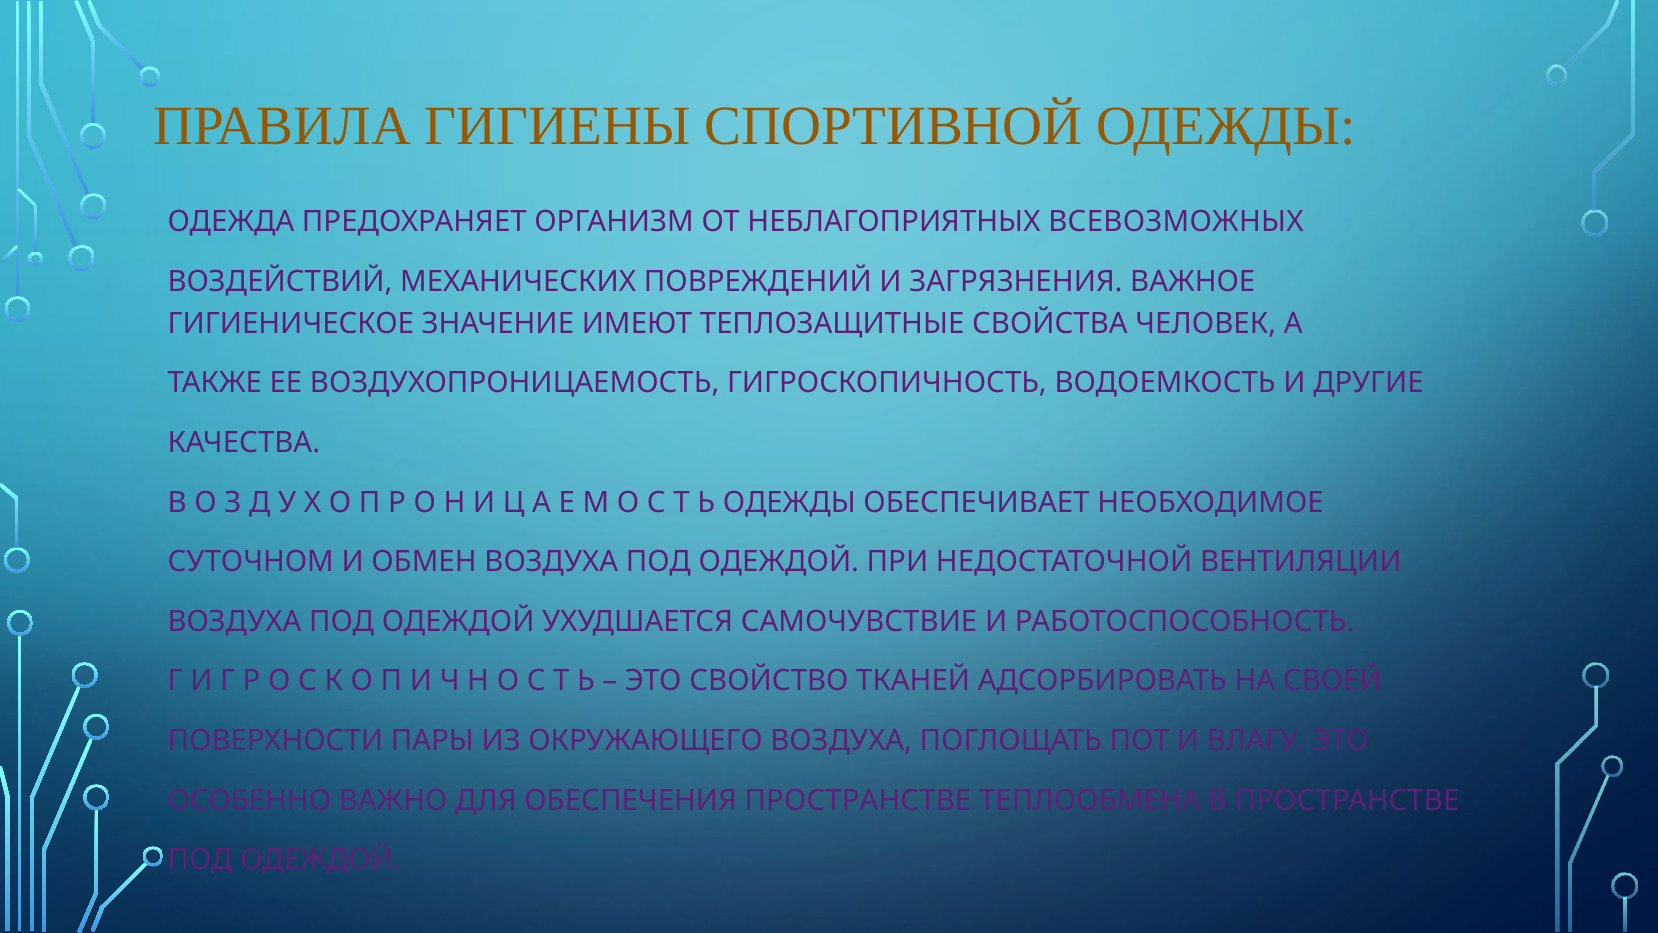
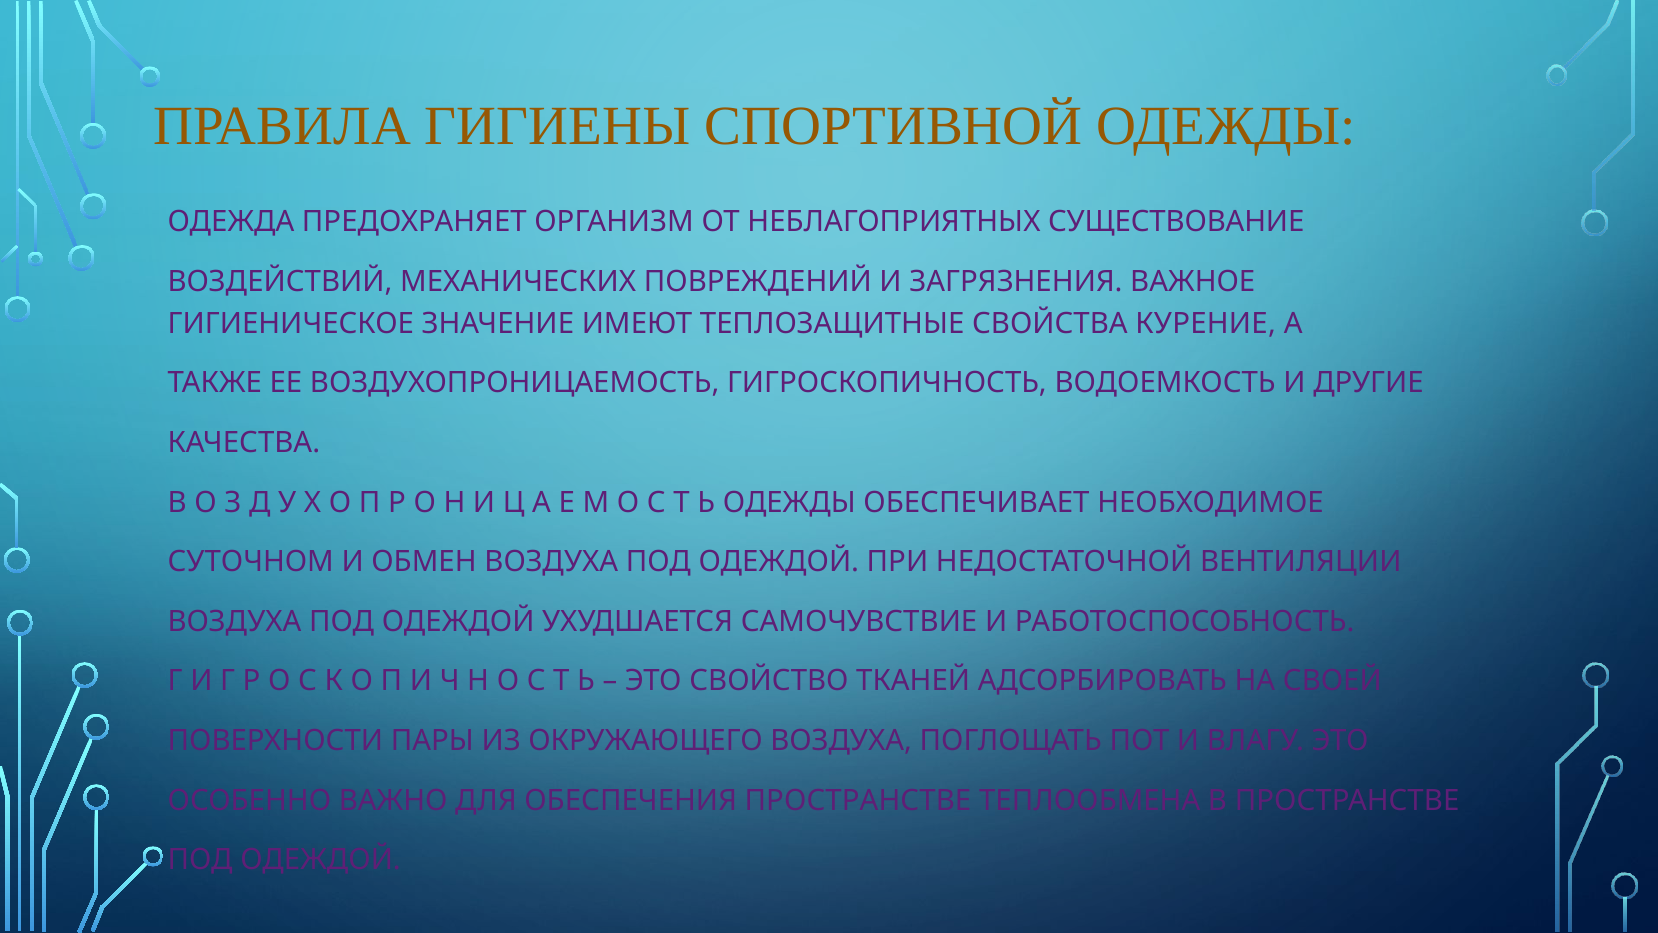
ВСЕВОЗМОЖНЫХ: ВСЕВОЗМОЖНЫХ -> СУЩЕСТВОВАНИЕ
ЧЕЛОВЕК: ЧЕЛОВЕК -> КУРЕНИЕ
